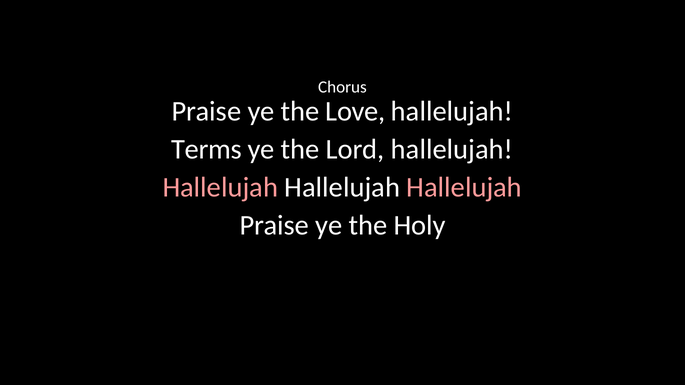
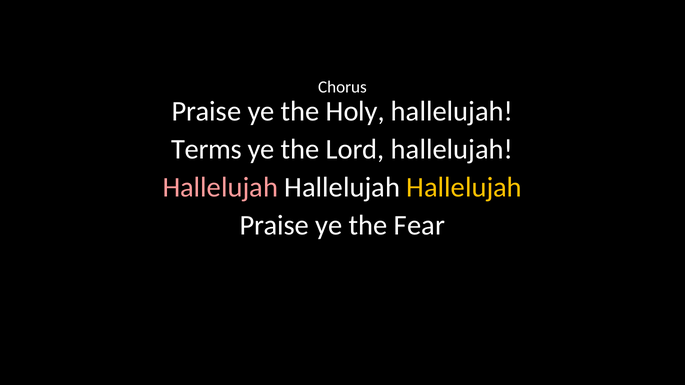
Love: Love -> Holy
Hallelujah at (464, 188) colour: pink -> yellow
Holy: Holy -> Fear
